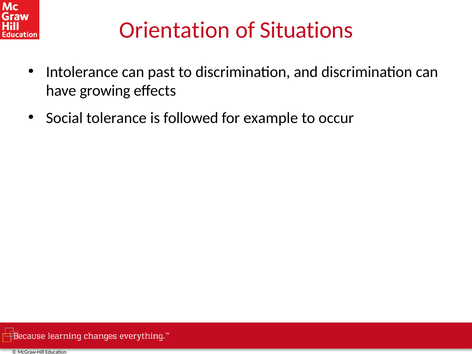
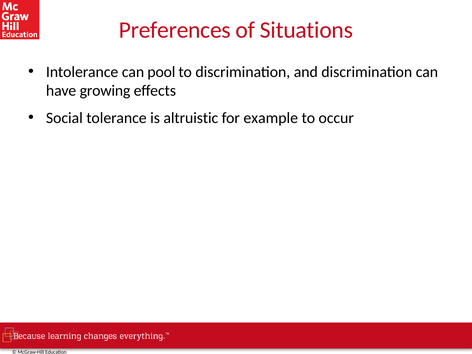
Orientation: Orientation -> Preferences
past: past -> pool
followed: followed -> altruistic
